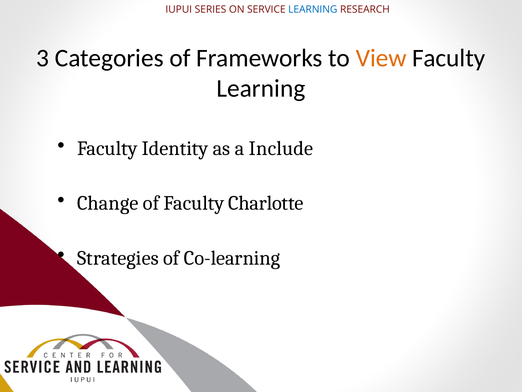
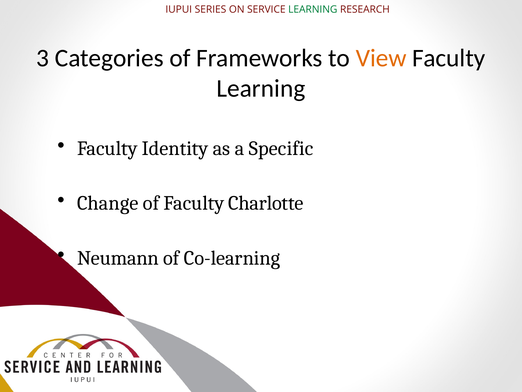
LEARNING at (313, 9) colour: blue -> green
Include: Include -> Specific
Strategies: Strategies -> Neumann
